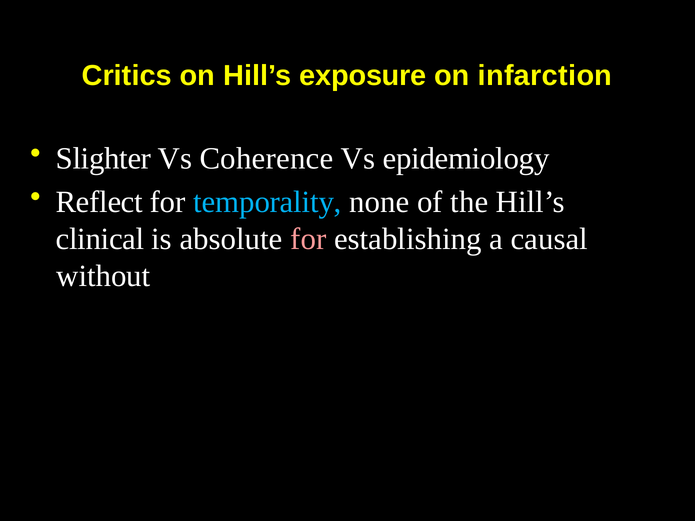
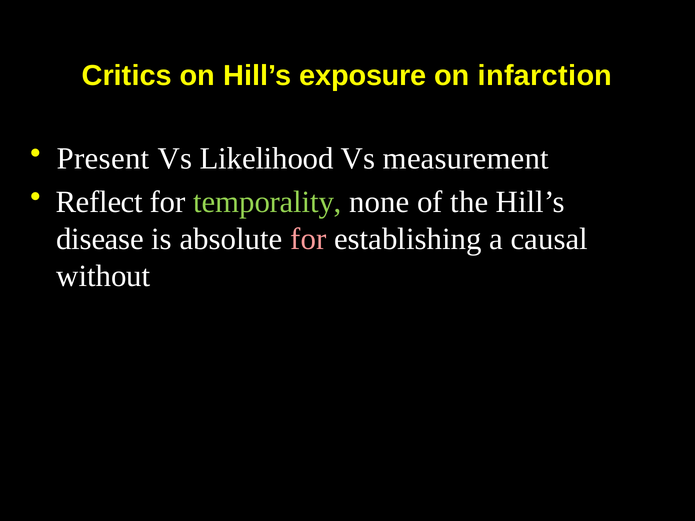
Slighter: Slighter -> Present
Coherence: Coherence -> Likelihood
epidemiology: epidemiology -> measurement
temporality colour: light blue -> light green
clinical: clinical -> disease
